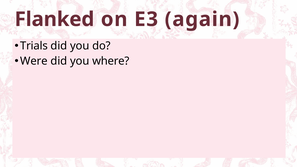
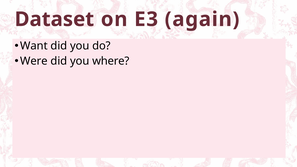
Flanked: Flanked -> Dataset
Trials: Trials -> Want
